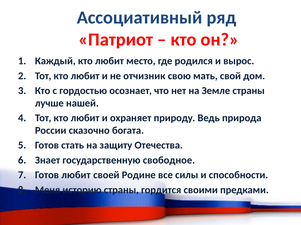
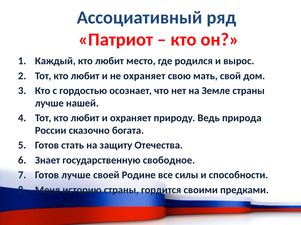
не отчизник: отчизник -> охраняет
Готов любит: любит -> лучше
